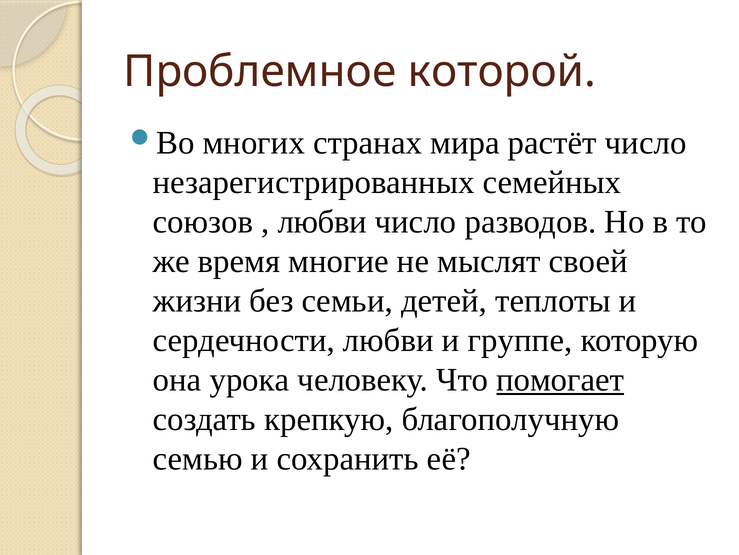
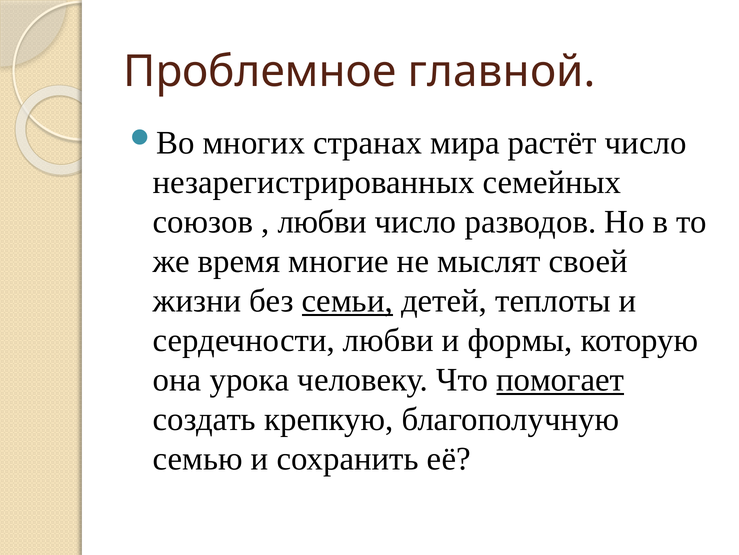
которой: которой -> главной
семьи underline: none -> present
группе: группе -> формы
